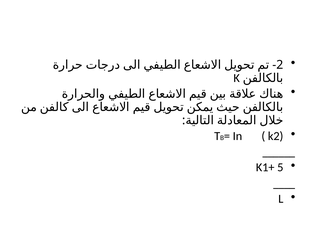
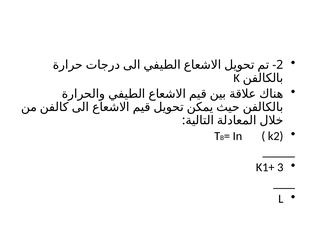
5: 5 -> 3
